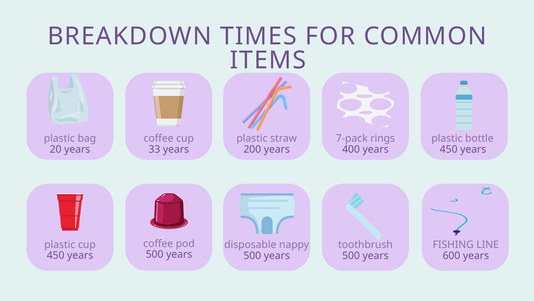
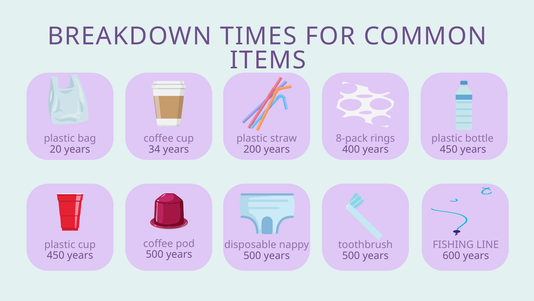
7-pack: 7-pack -> 8-pack
33: 33 -> 34
